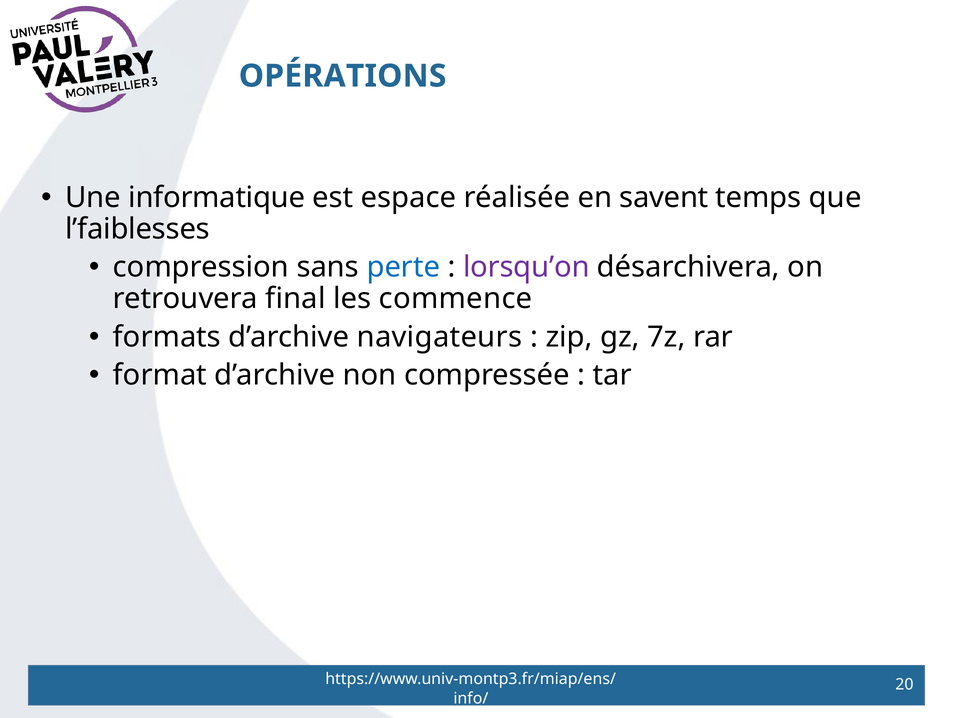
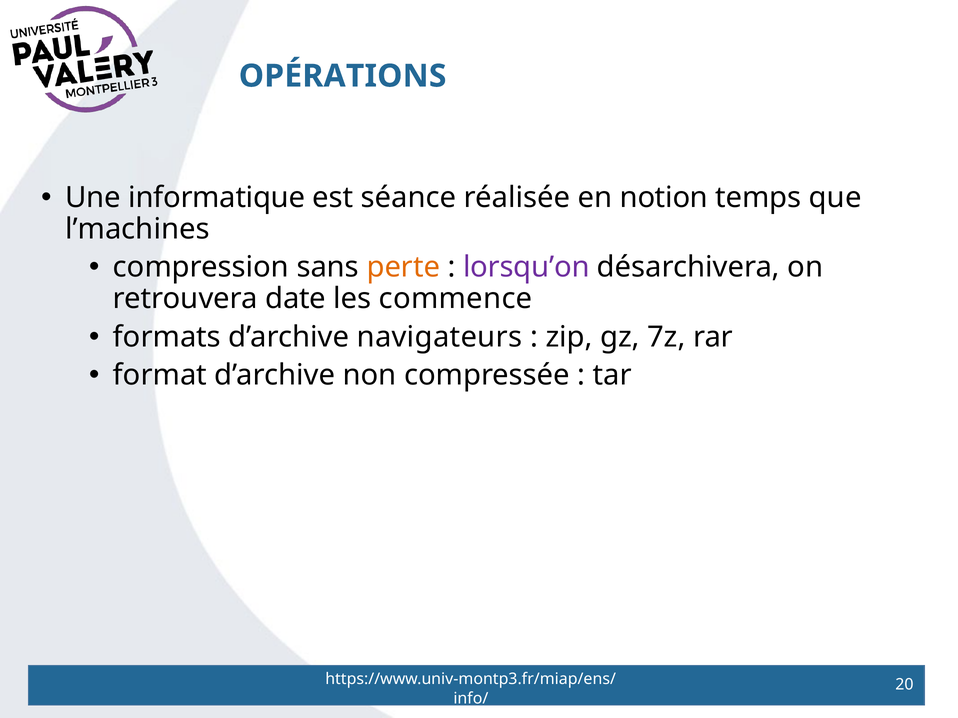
espace: espace -> séance
savent: savent -> notion
l’faiblesses: l’faiblesses -> l’machines
perte colour: blue -> orange
final: final -> date
